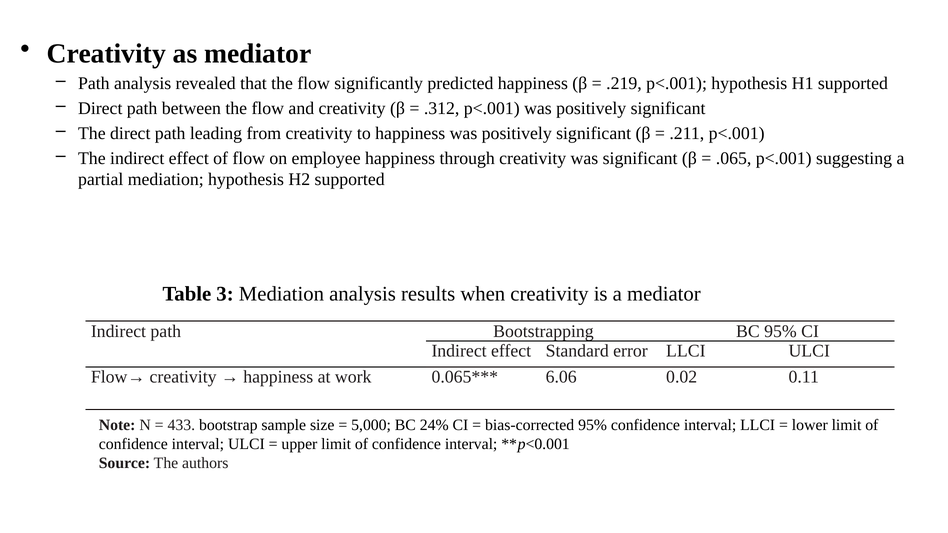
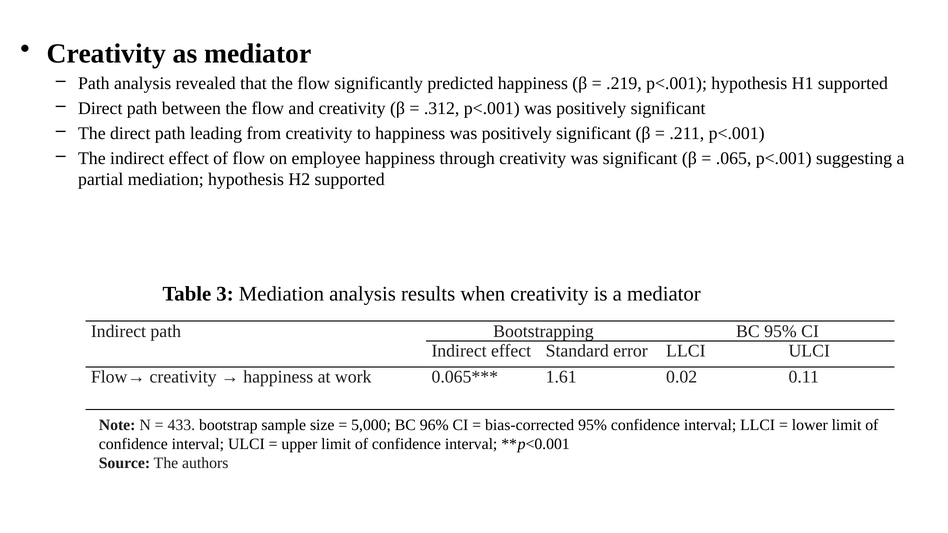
6.06: 6.06 -> 1.61
24%: 24% -> 96%
